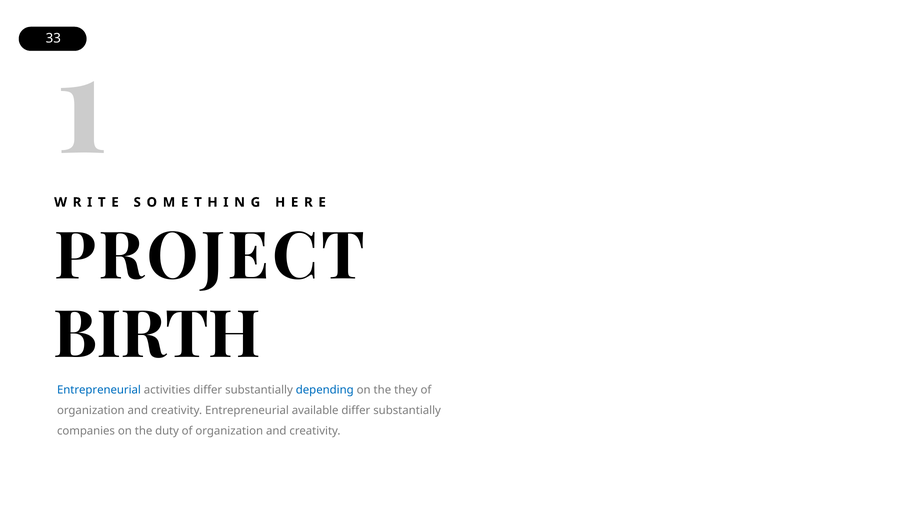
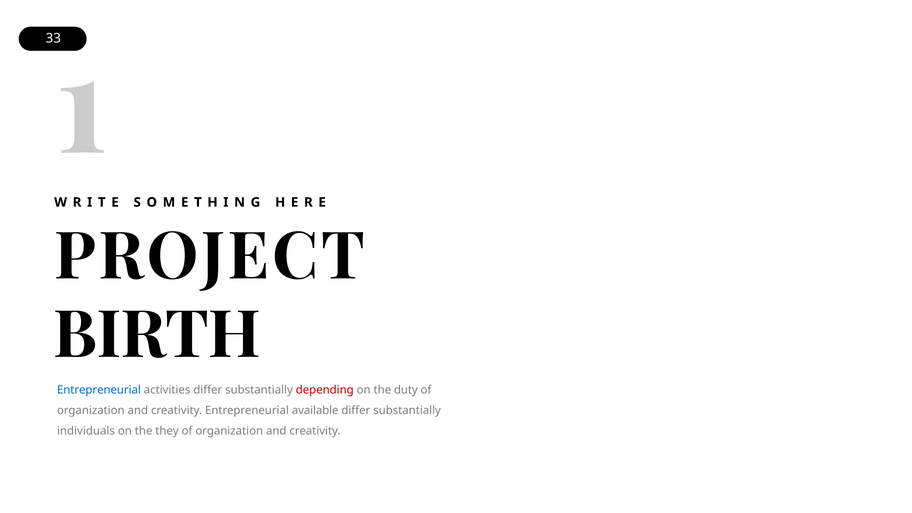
depending colour: blue -> red
they: they -> duty
companies: companies -> individuals
duty: duty -> they
